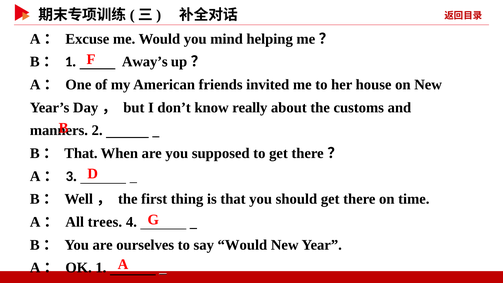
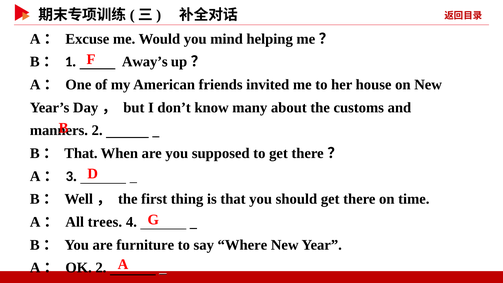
really: really -> many
ourselves: ourselves -> furniture
say Would: Would -> Where
OK 1: 1 -> 2
